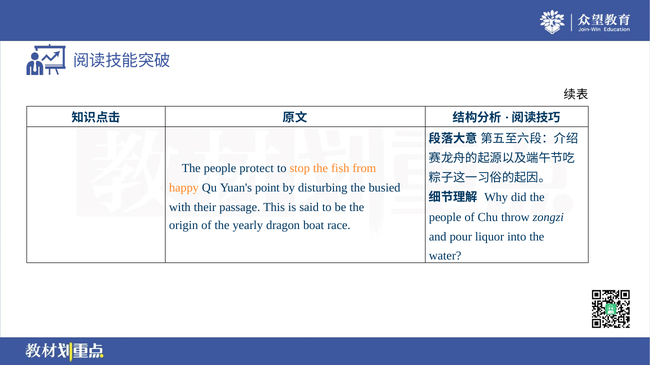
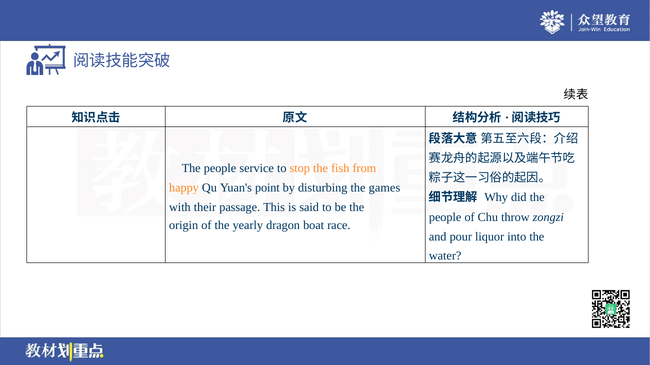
protect: protect -> service
busied: busied -> games
